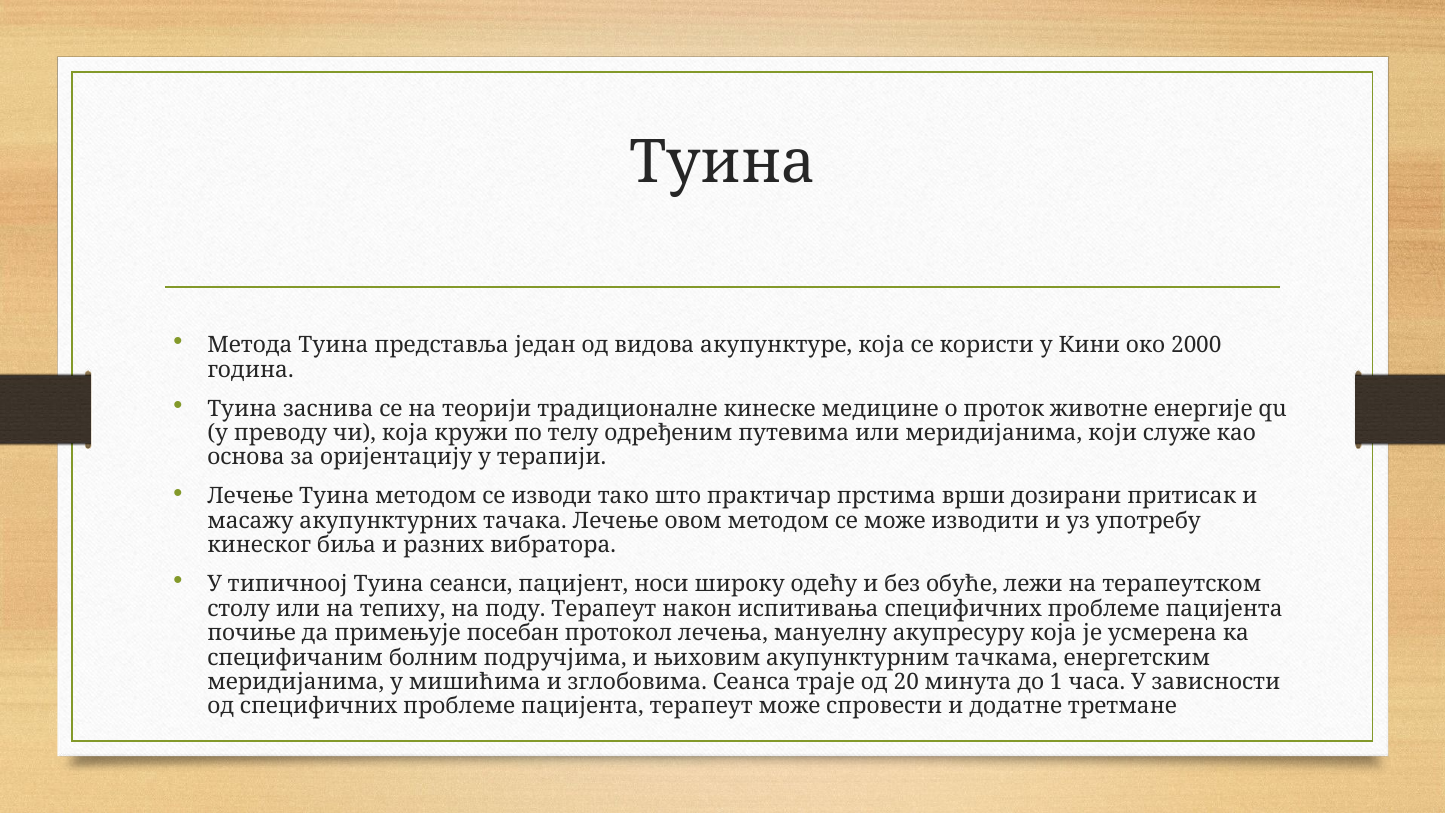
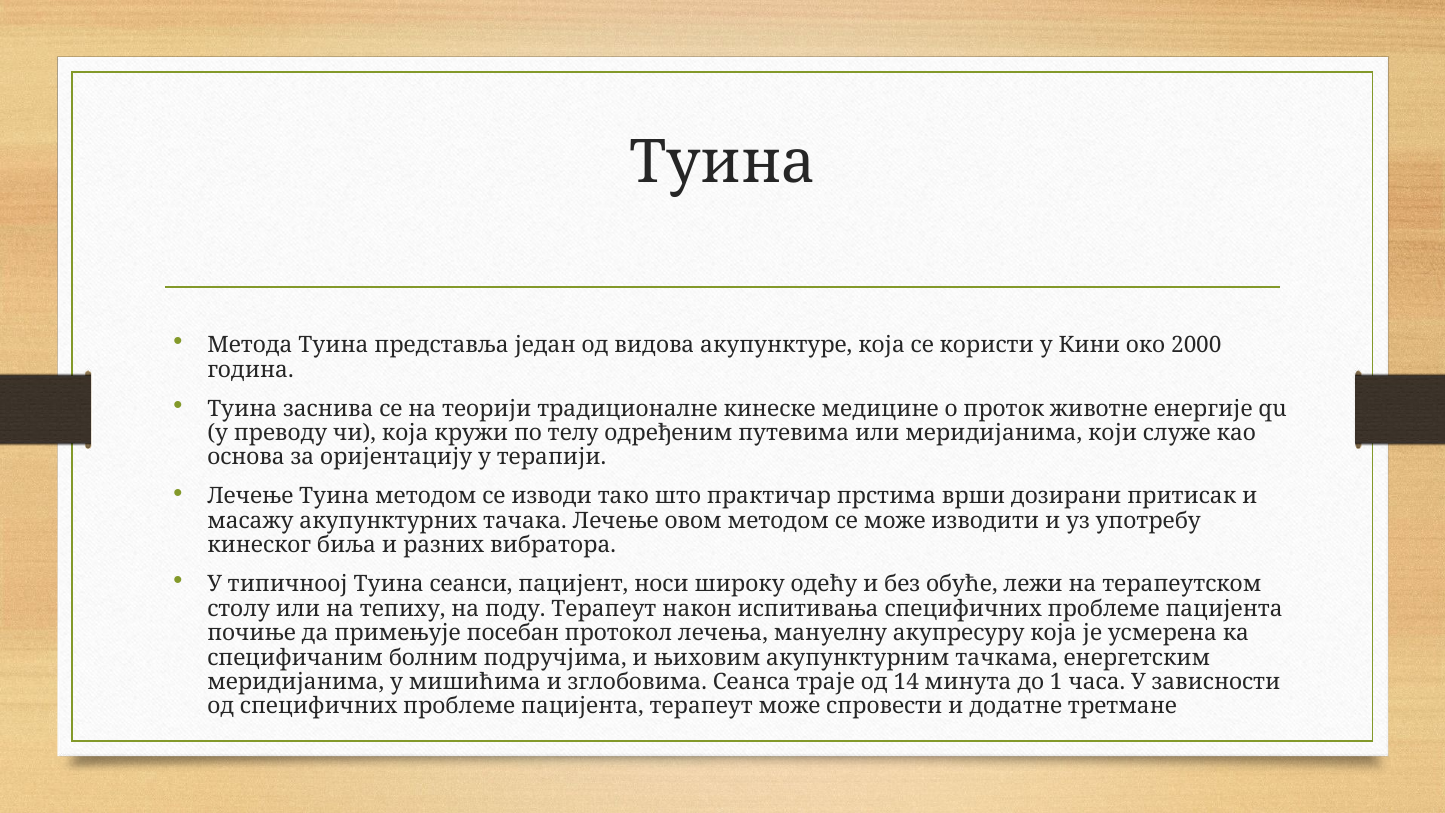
20: 20 -> 14
